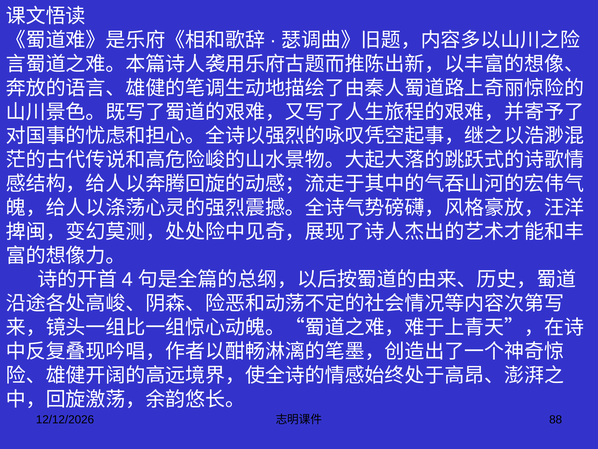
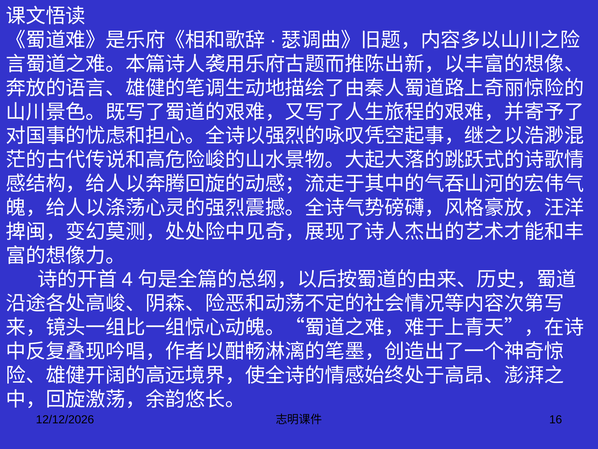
88: 88 -> 16
